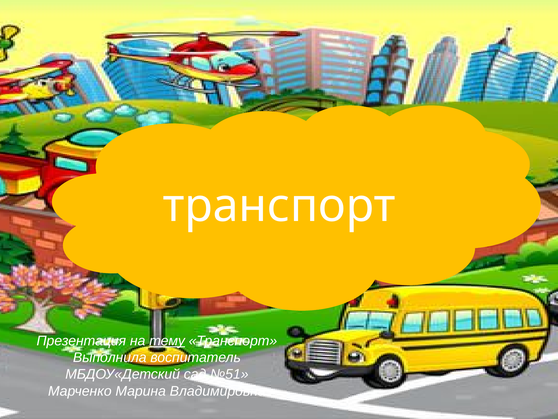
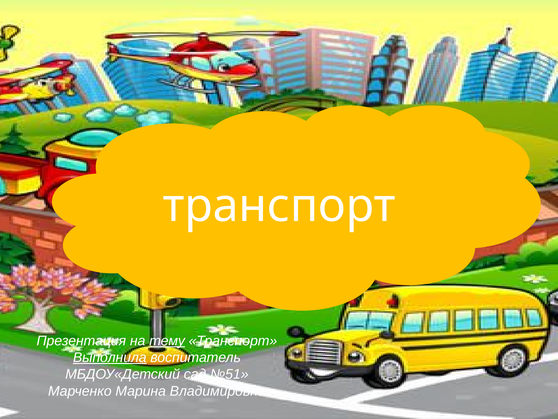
Выполнила underline: none -> present
